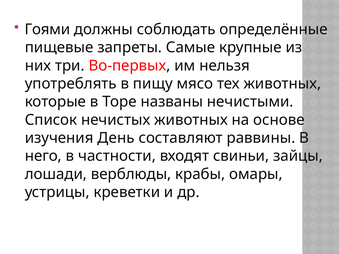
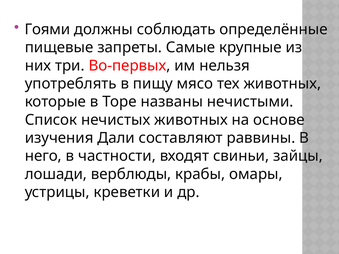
День: День -> Дали
